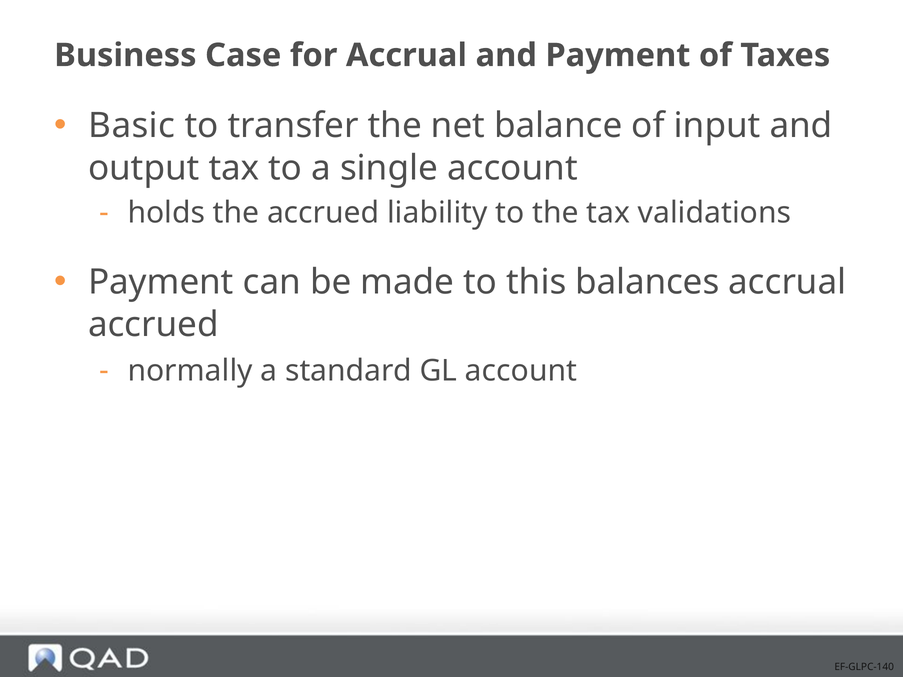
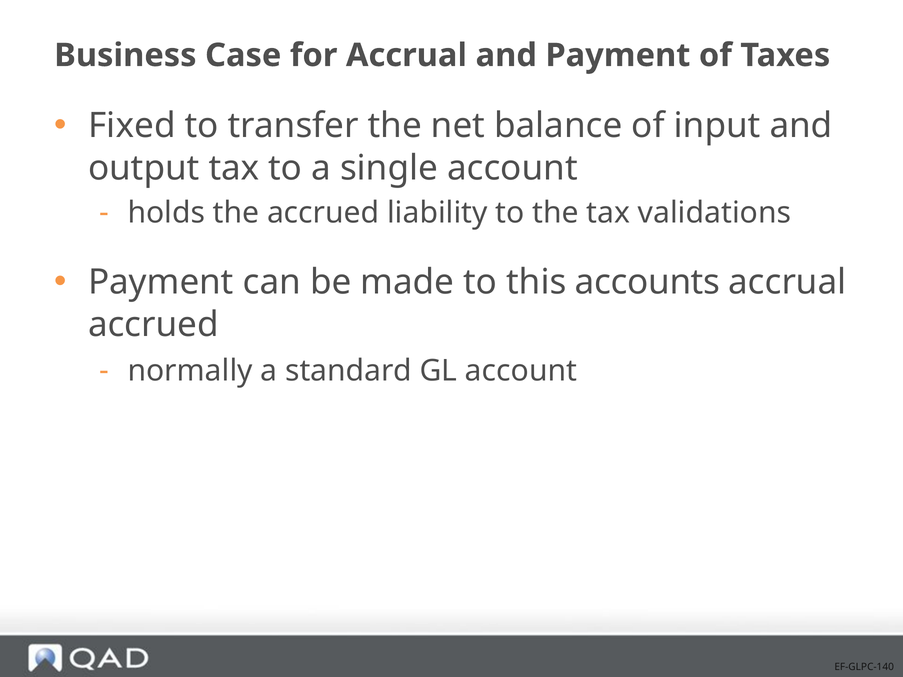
Basic: Basic -> Fixed
balances: balances -> accounts
